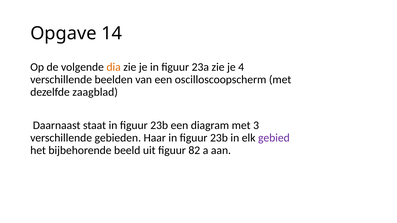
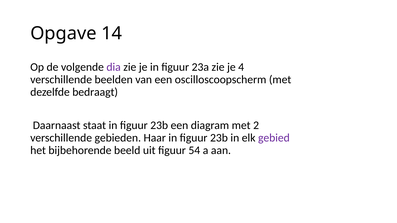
dia colour: orange -> purple
zaagblad: zaagblad -> bedraagt
3: 3 -> 2
82: 82 -> 54
